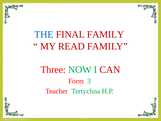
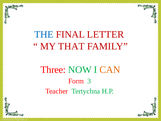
FINAL FAMILY: FAMILY -> LETTER
READ: READ -> THAT
CAN colour: red -> orange
